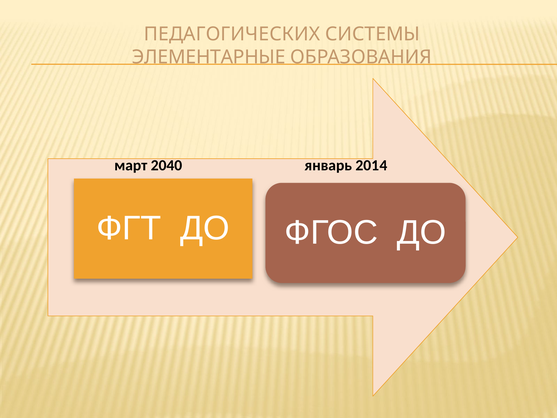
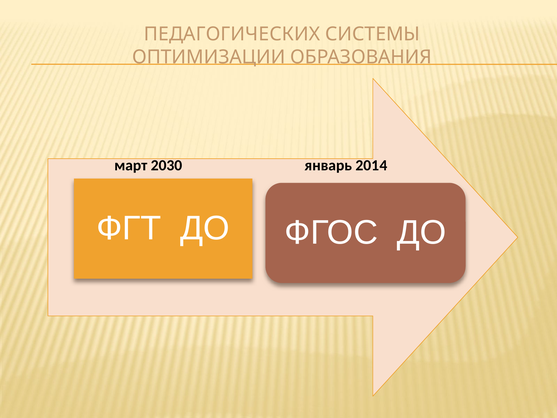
ЭЛЕМЕНТАРНЫЕ: ЭЛЕМЕНТАРНЫЕ -> ОПТИМИЗАЦИИ
2040: 2040 -> 2030
